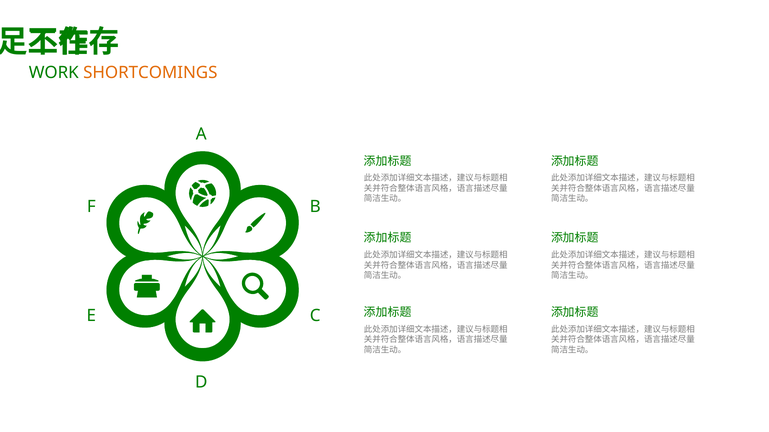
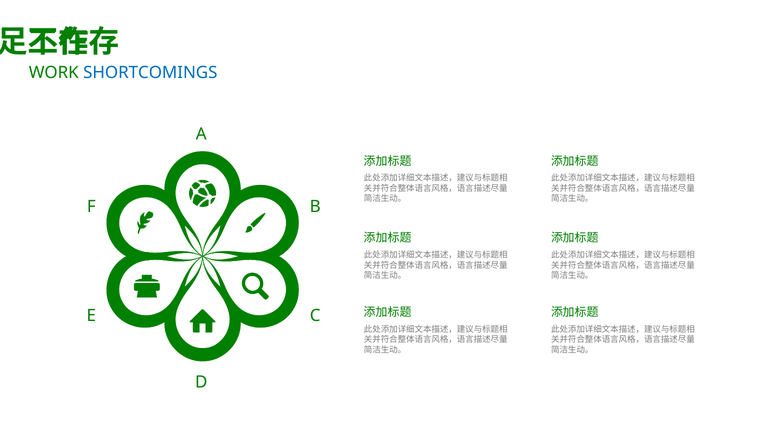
SHORTCOMINGS colour: orange -> blue
